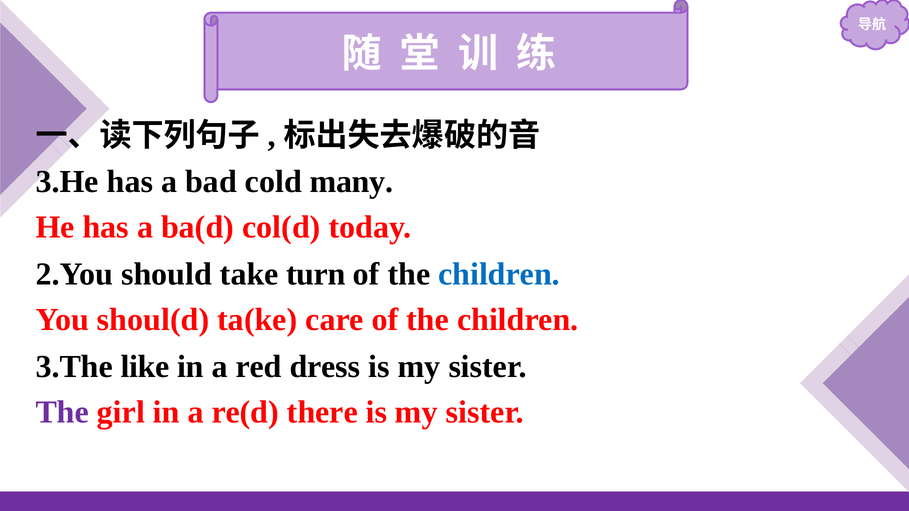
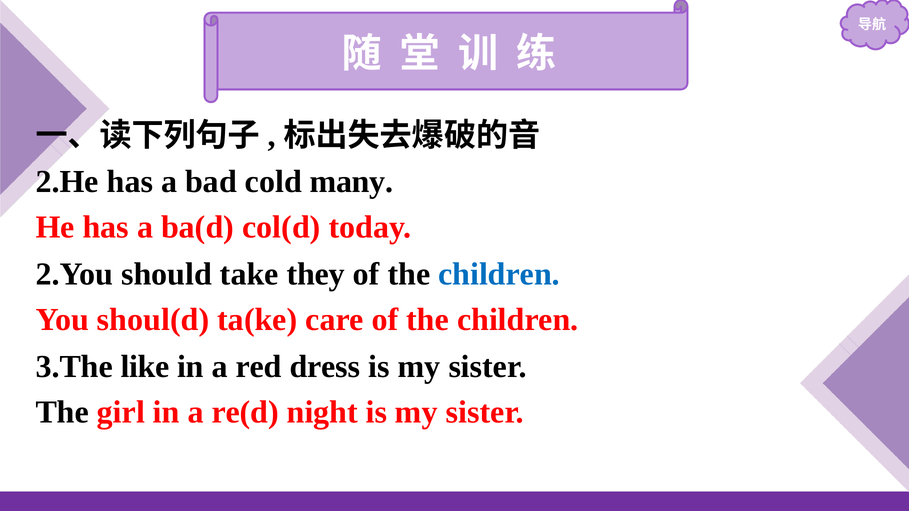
3.He: 3.He -> 2.He
turn: turn -> they
The at (62, 412) colour: purple -> black
there: there -> night
